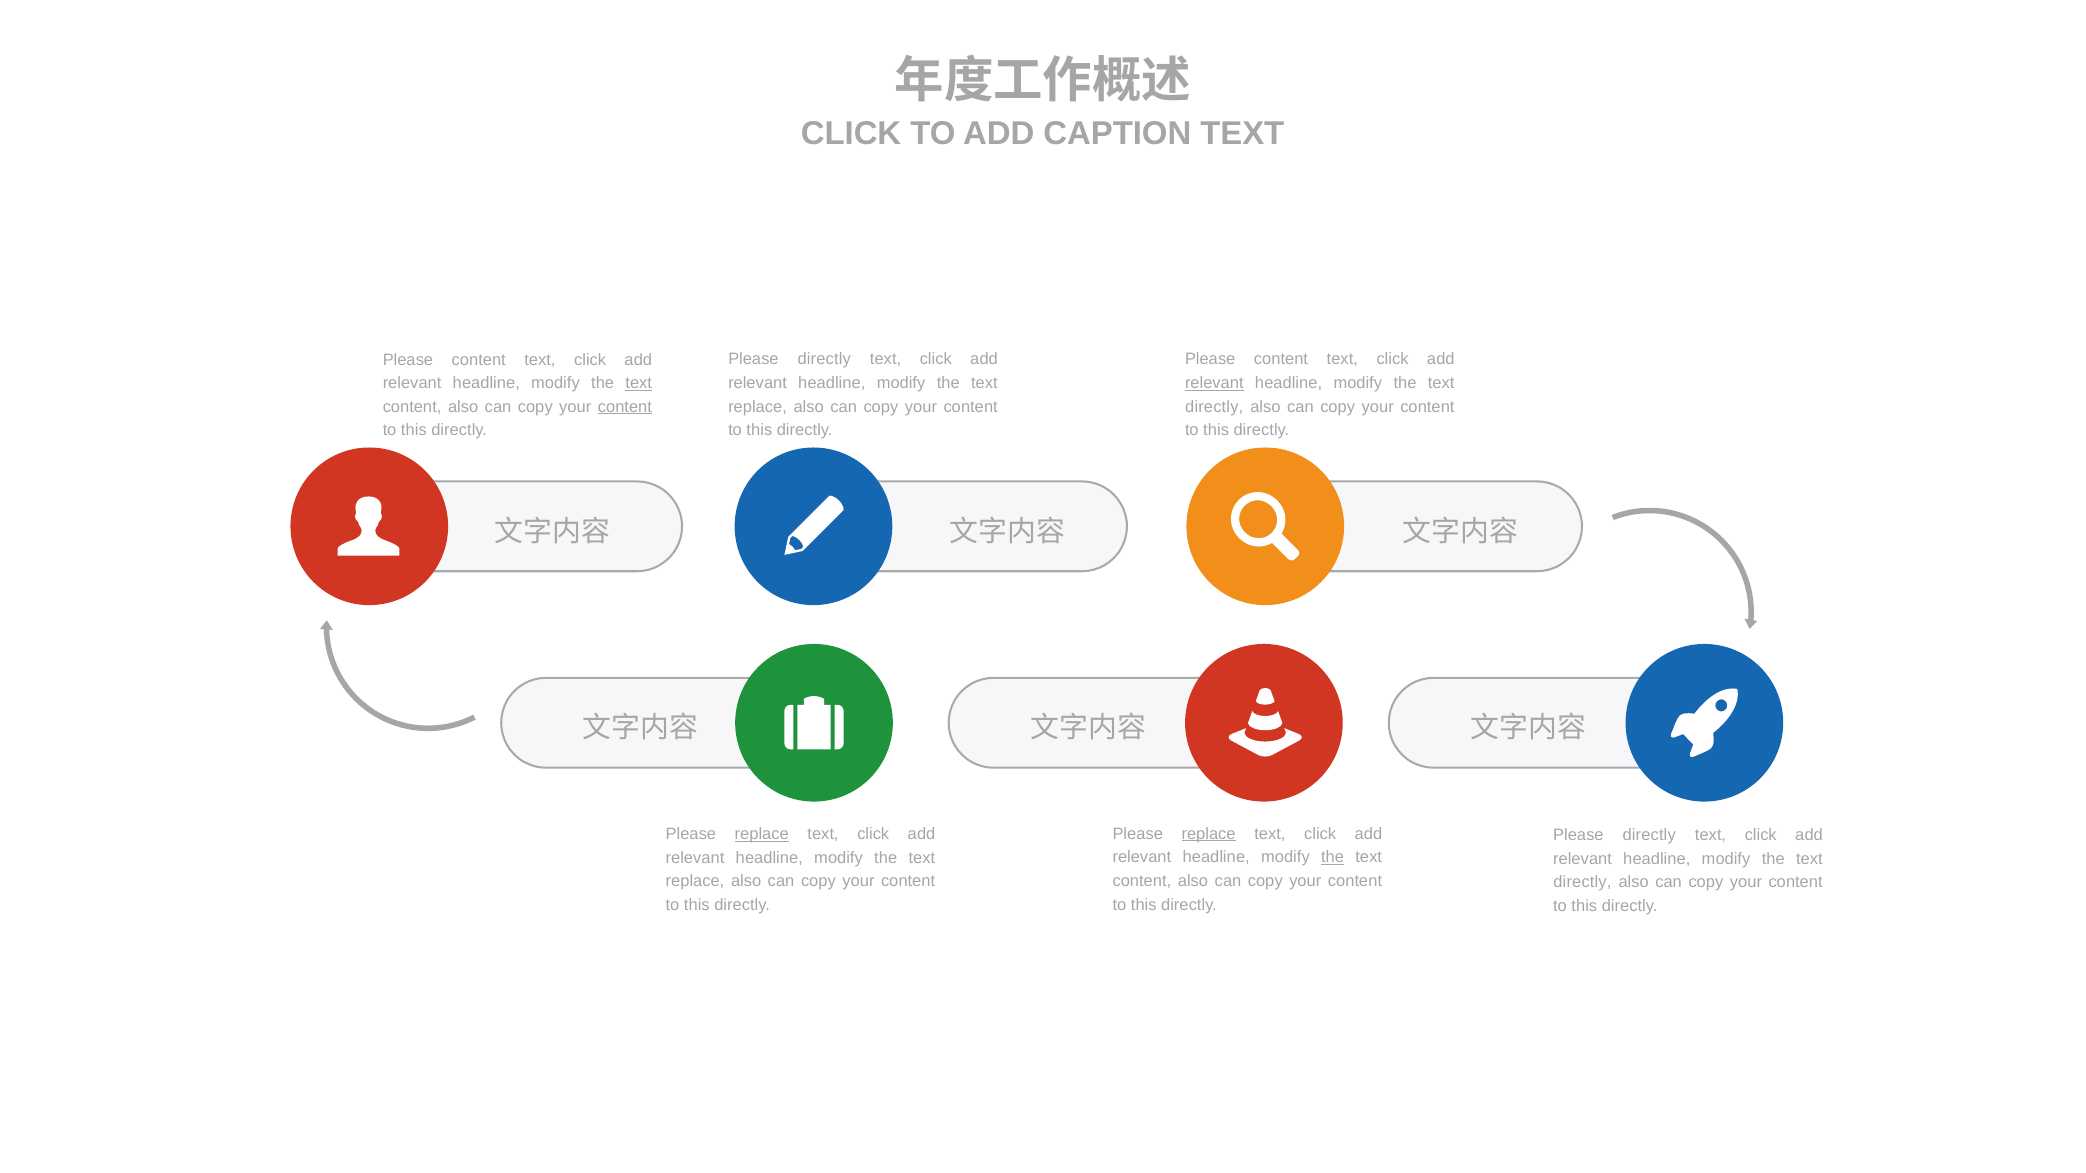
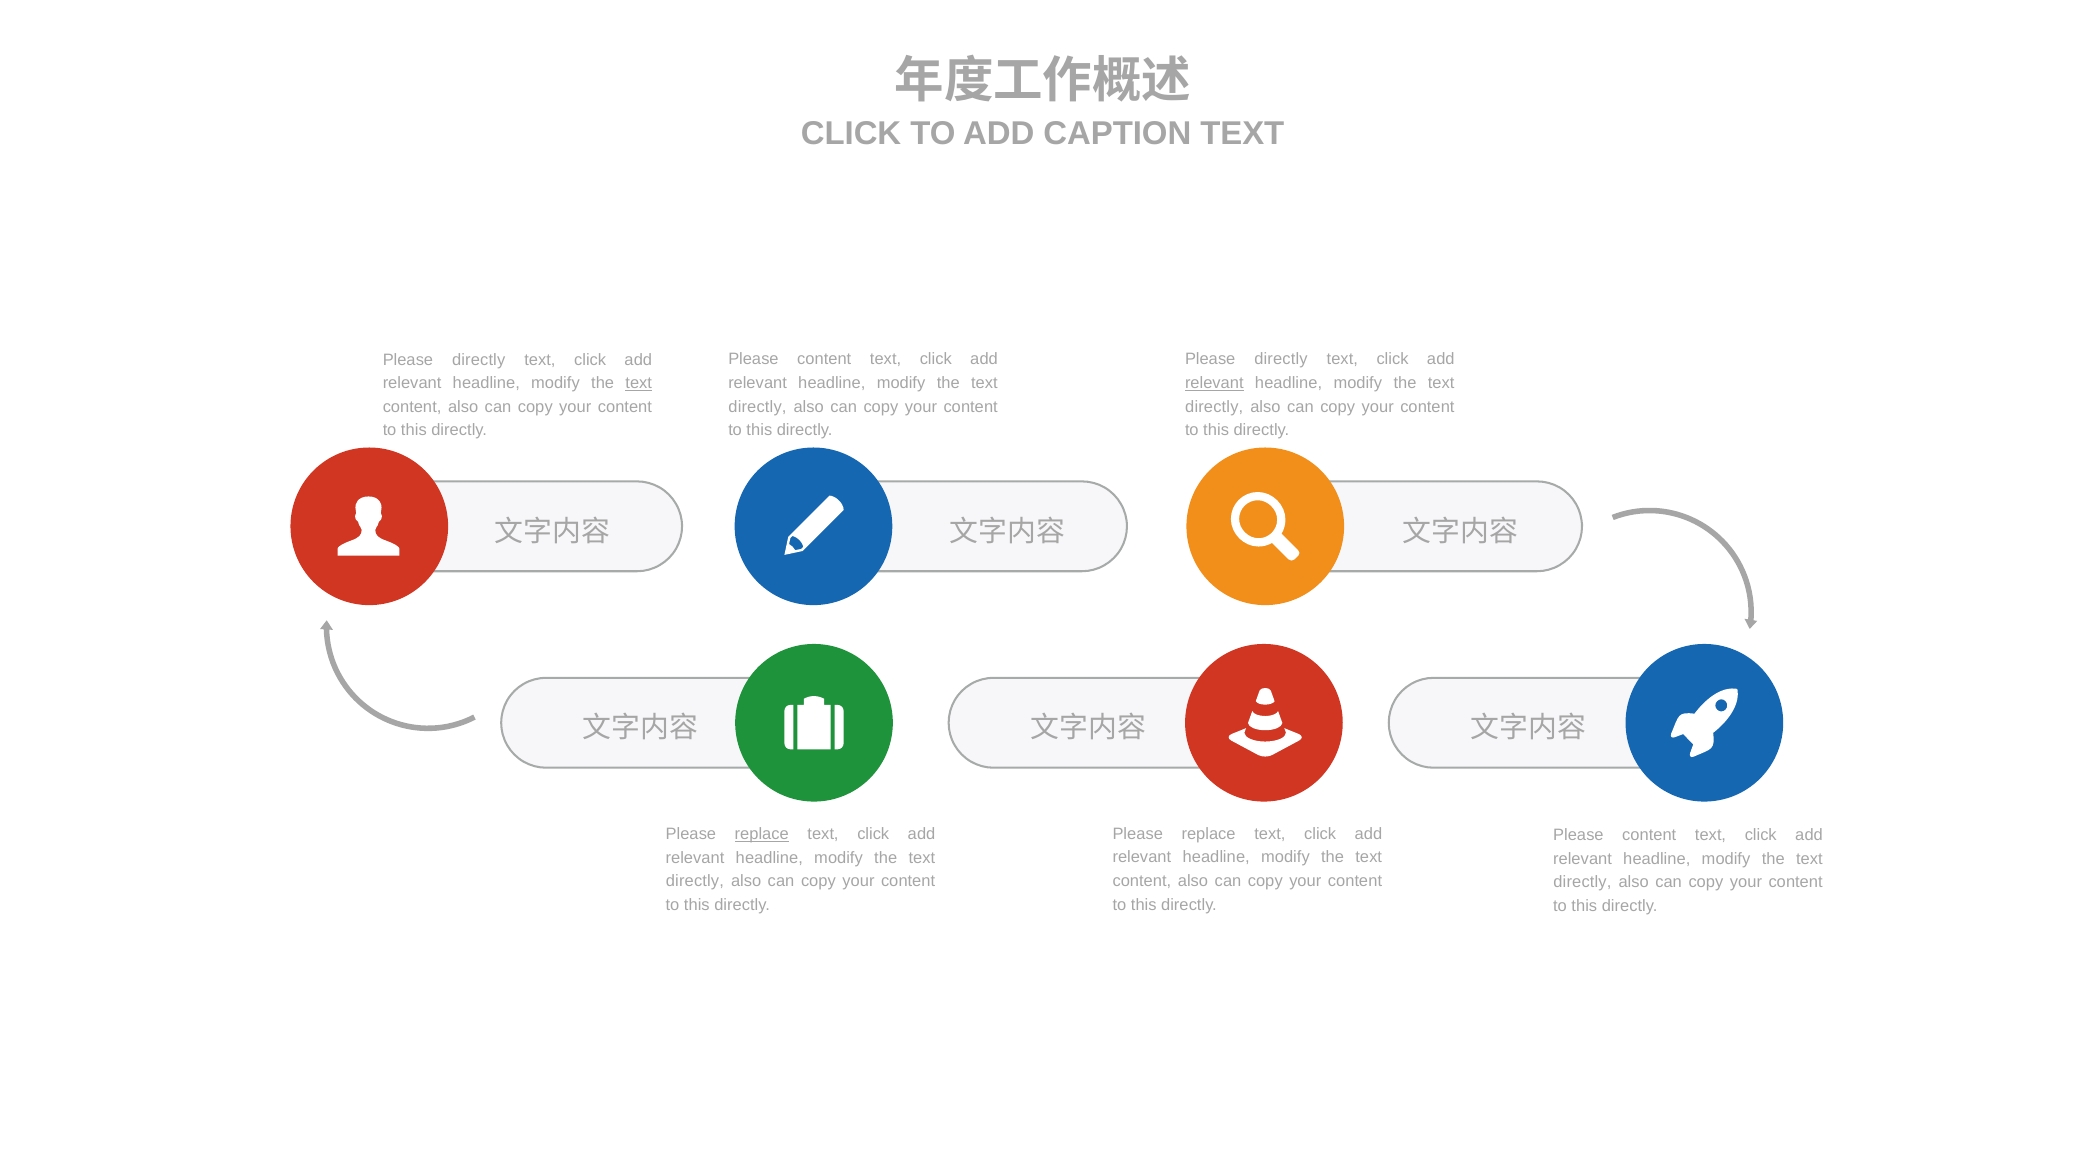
directly at (824, 360): directly -> content
content at (1281, 360): content -> directly
content at (479, 360): content -> directly
replace at (758, 407): replace -> directly
content at (625, 407) underline: present -> none
replace at (1209, 834) underline: present -> none
directly at (1649, 835): directly -> content
the at (1333, 858) underline: present -> none
replace at (695, 882): replace -> directly
